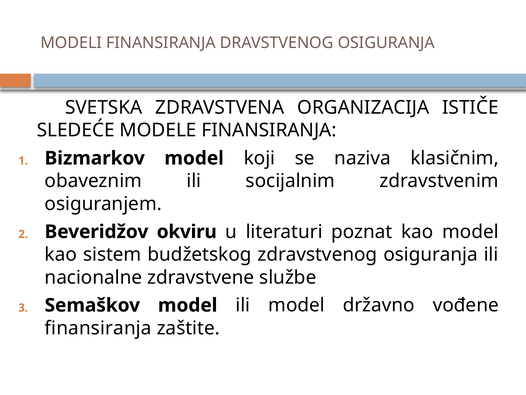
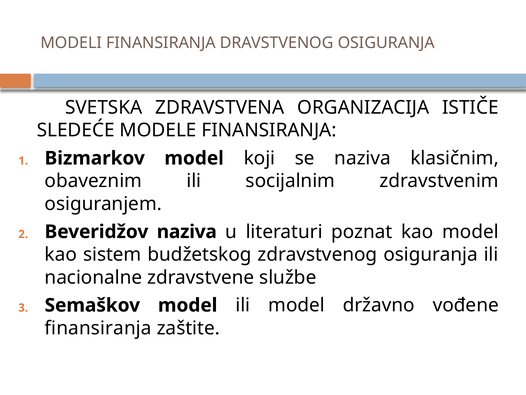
Beveridžov okviru: okviru -> naziva
